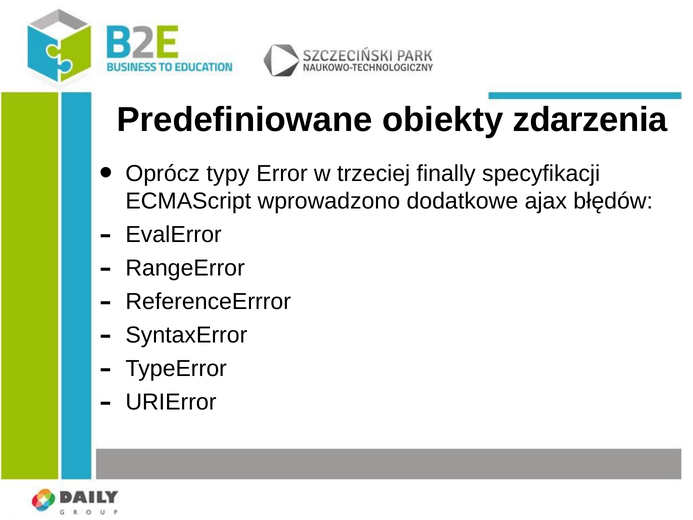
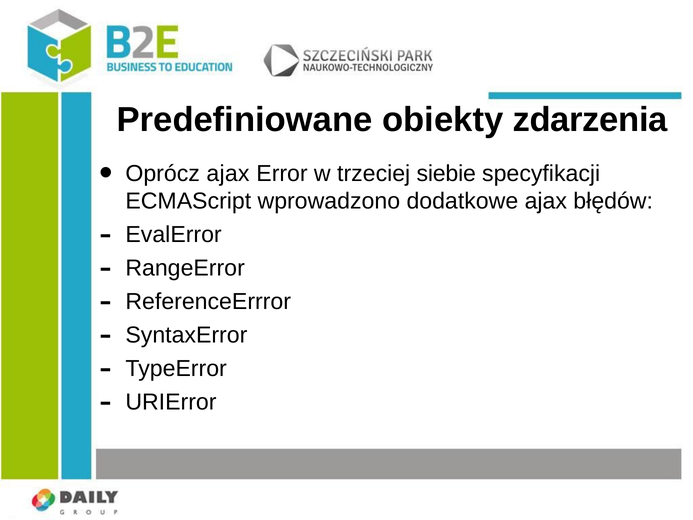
Oprócz typy: typy -> ajax
finally: finally -> siebie
